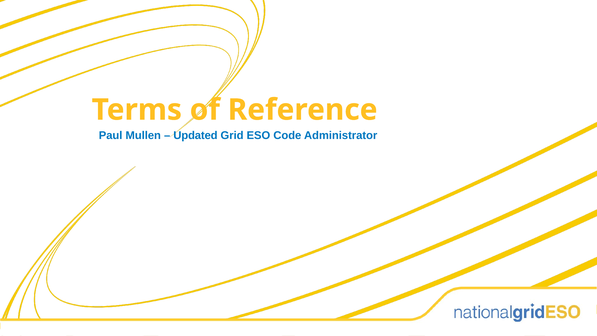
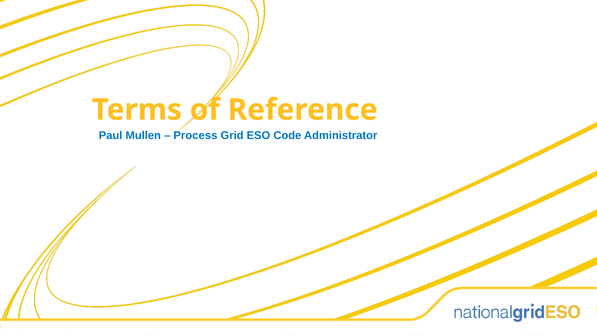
Updated: Updated -> Process
